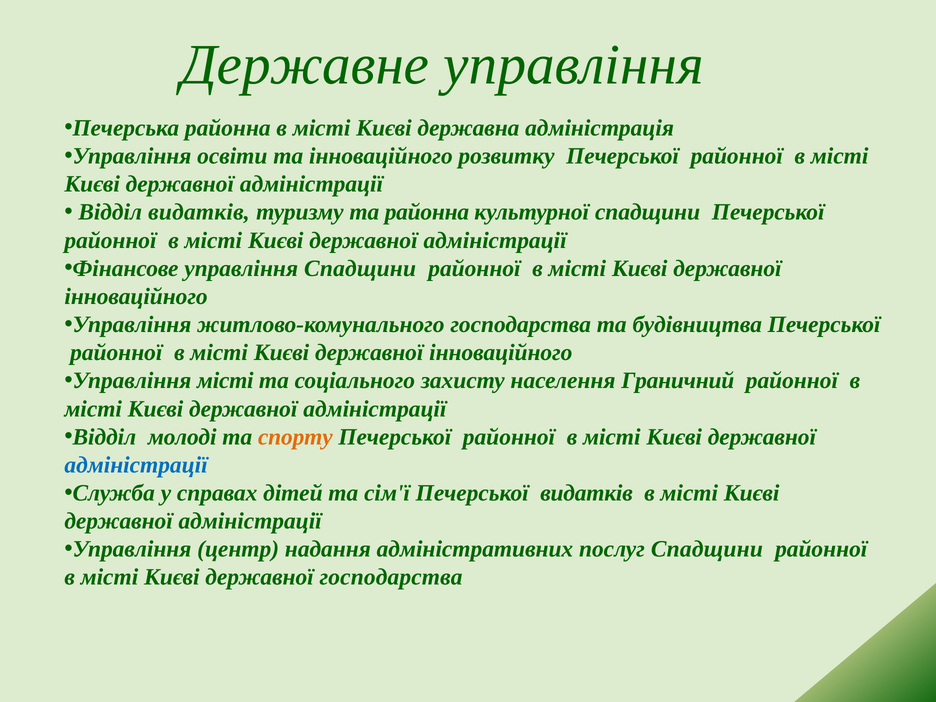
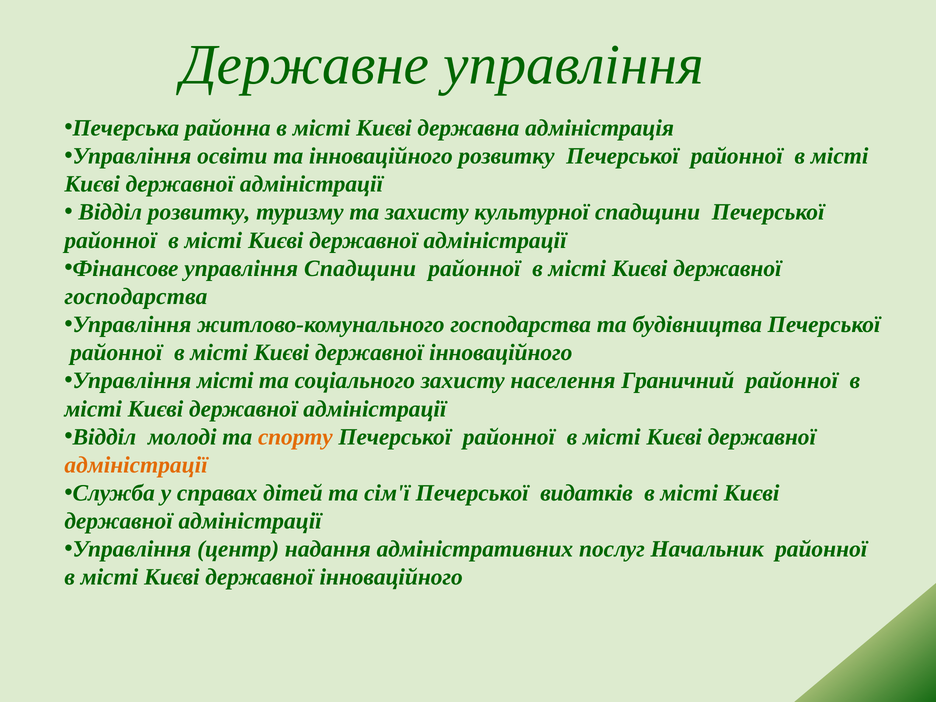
Відділ видатків: видатків -> розвитку
та районна: районна -> захисту
інноваційного at (136, 296): інноваційного -> господарства
адміністрації at (136, 465) colour: blue -> orange
послуг Спадщини: Спадщини -> Начальник
господарства at (391, 577): господарства -> інноваційного
